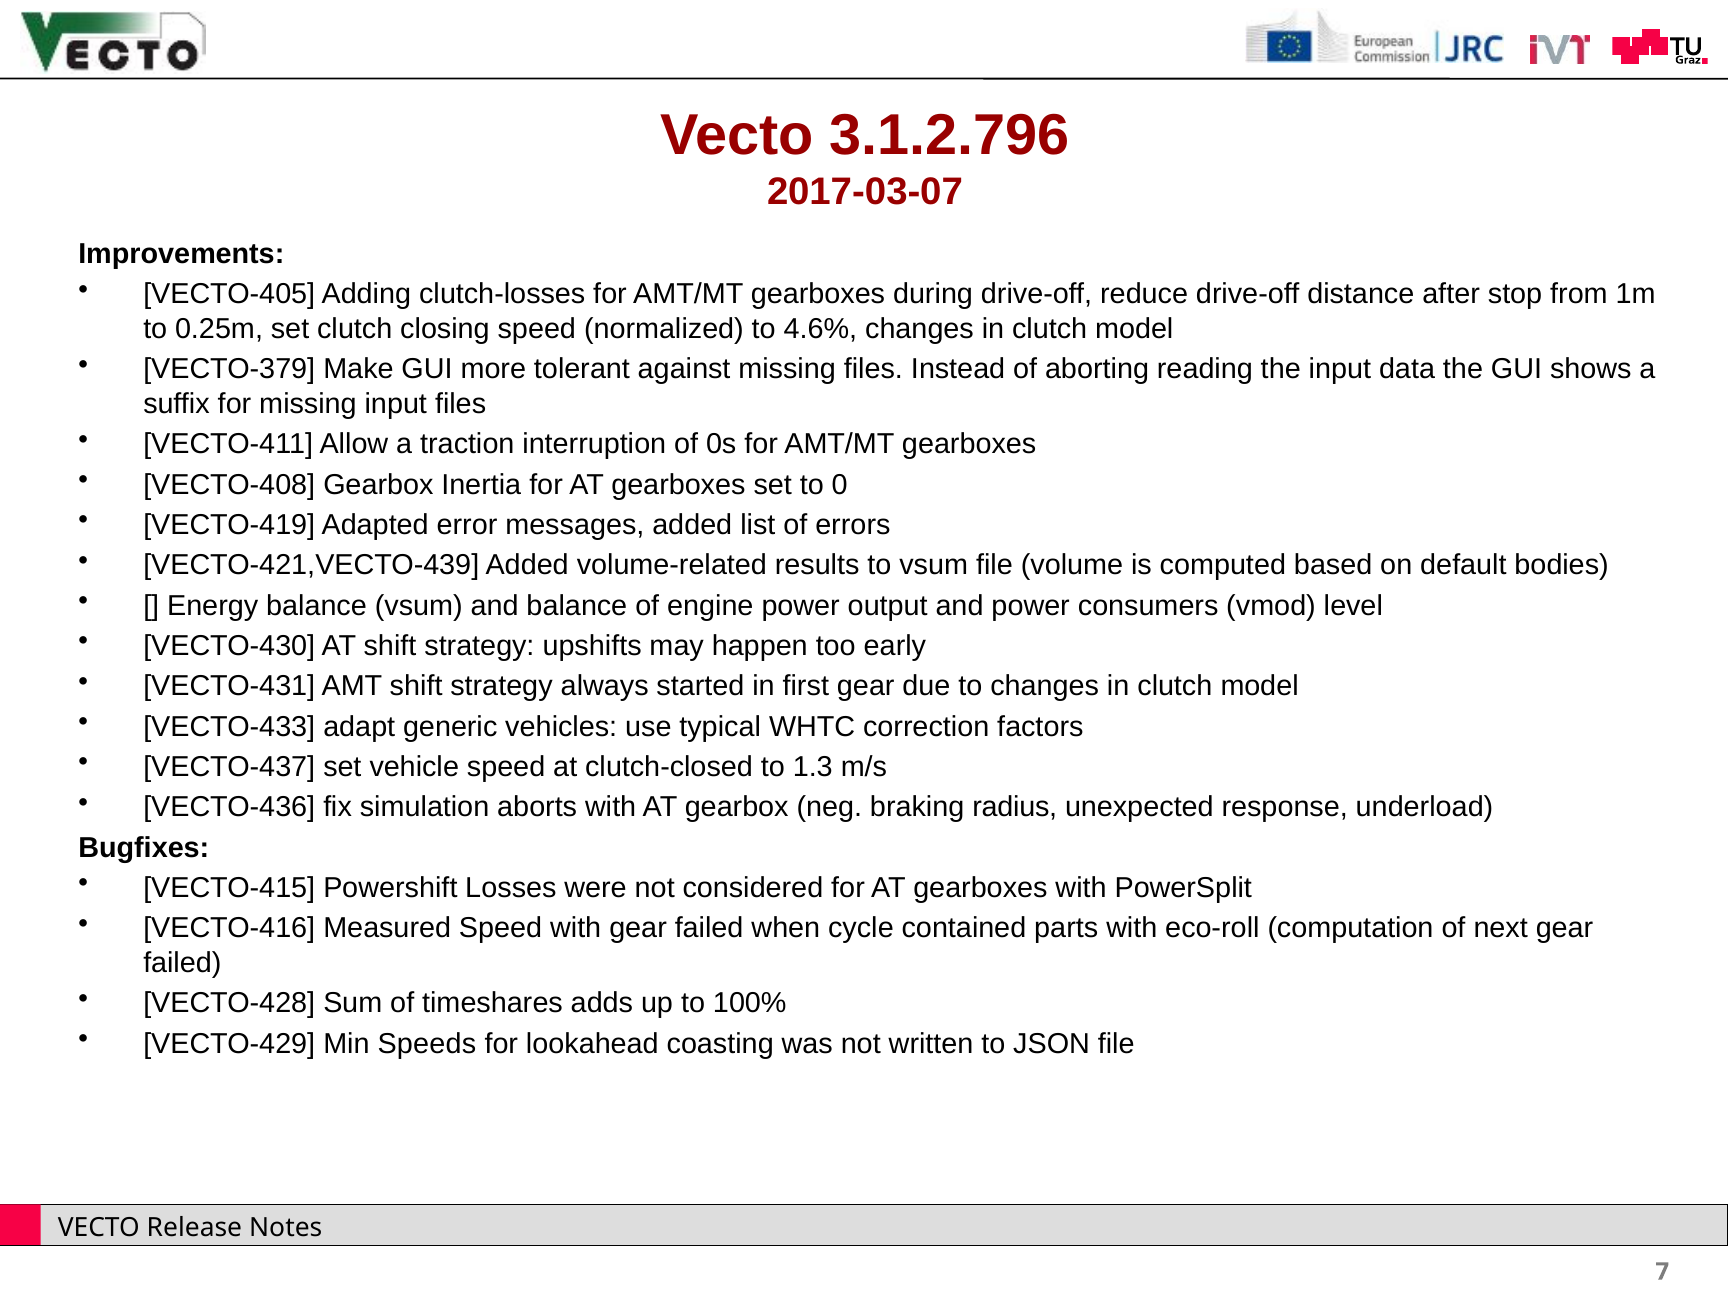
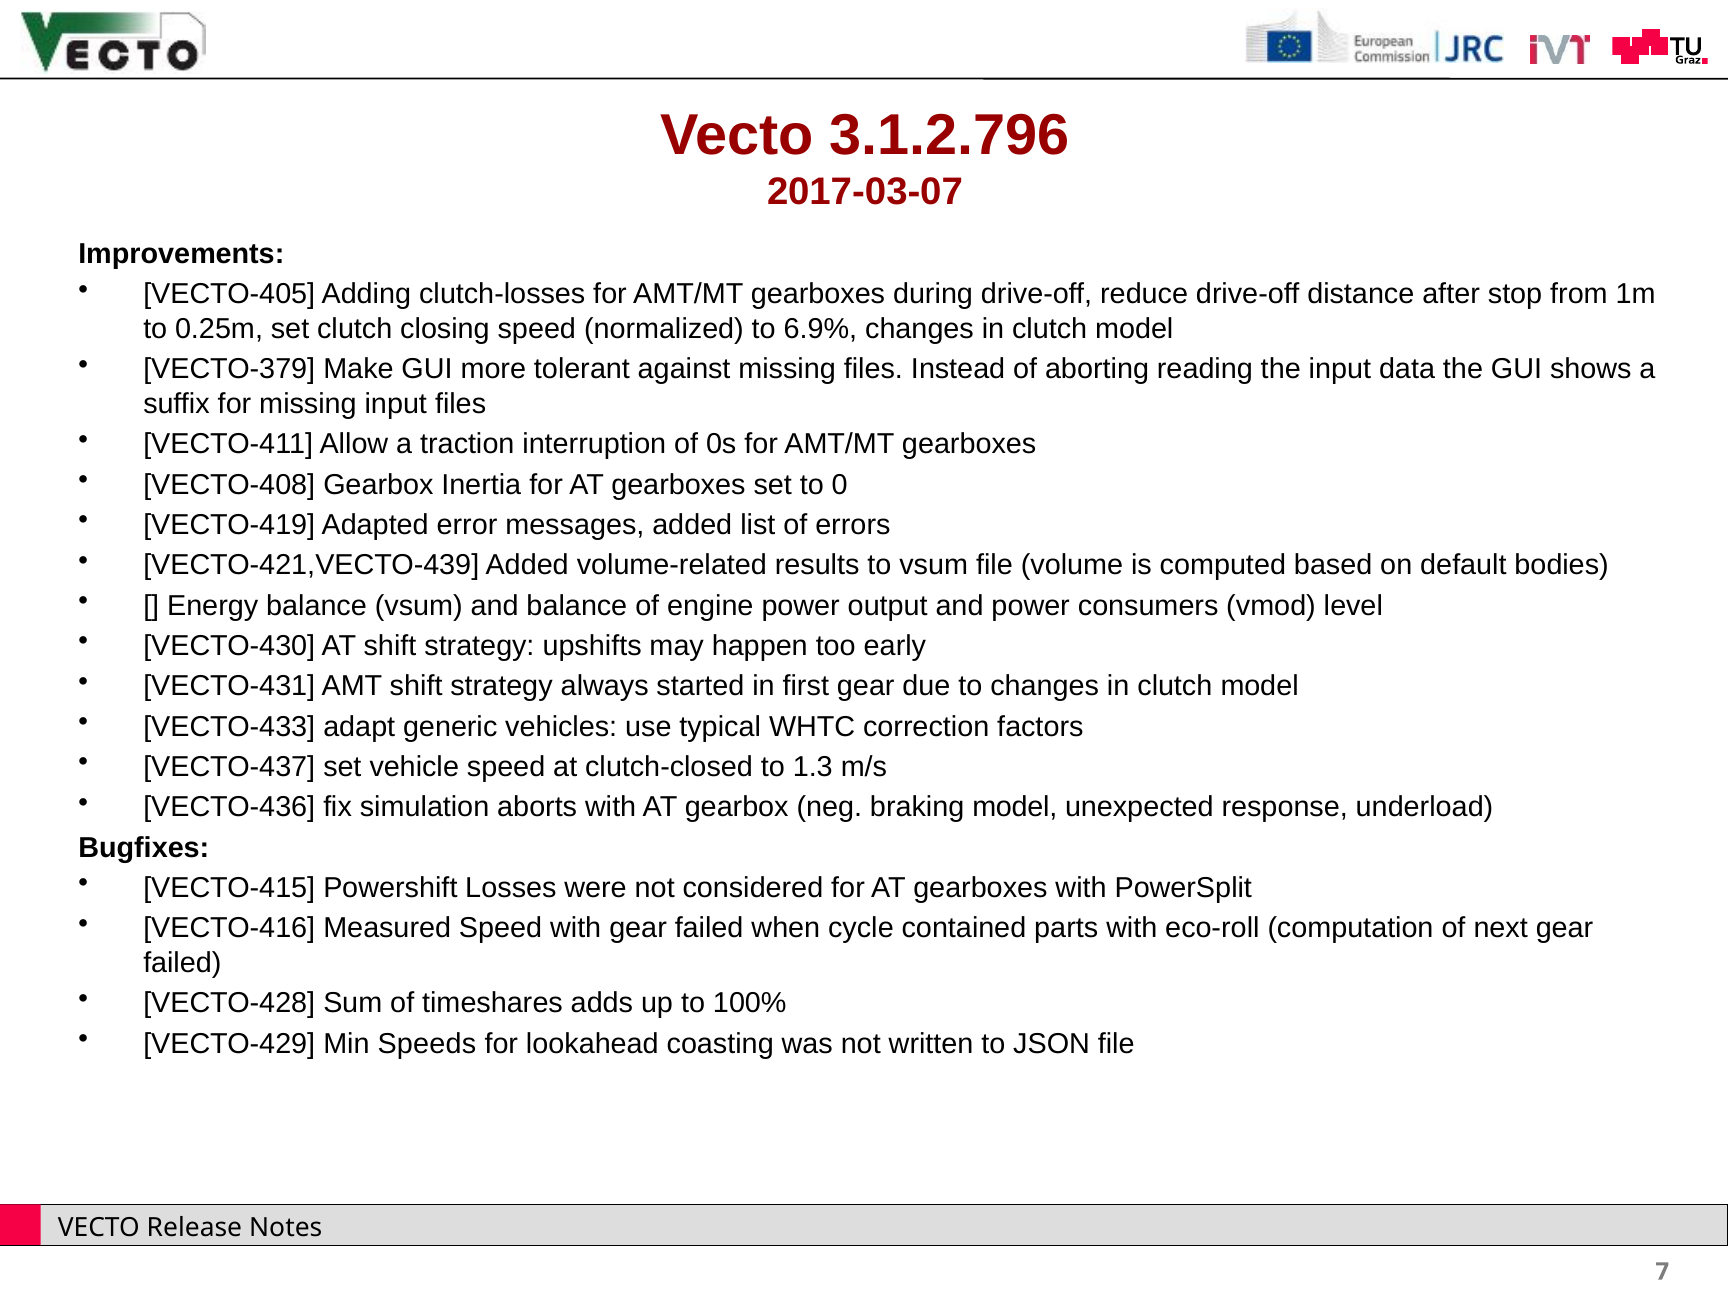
4.6%: 4.6% -> 6.9%
braking radius: radius -> model
